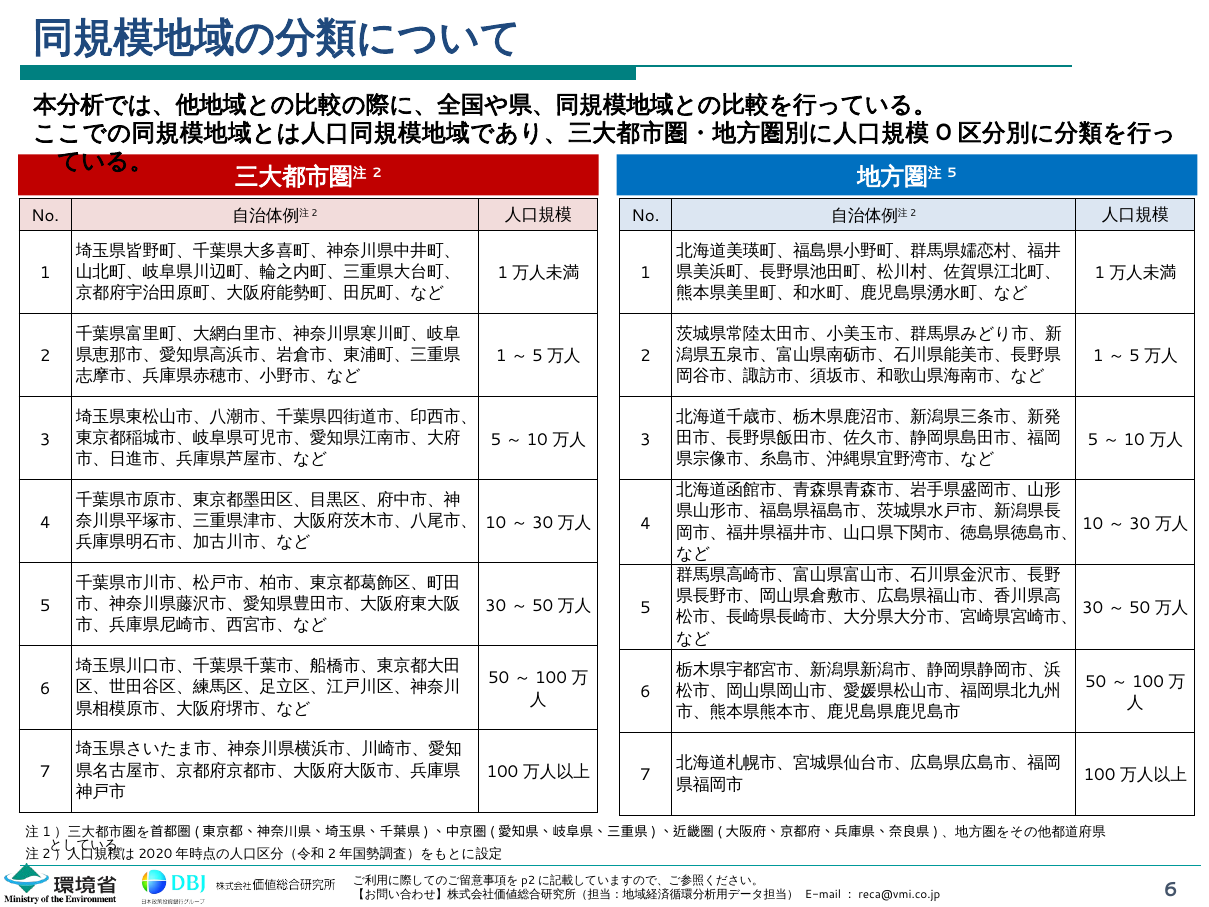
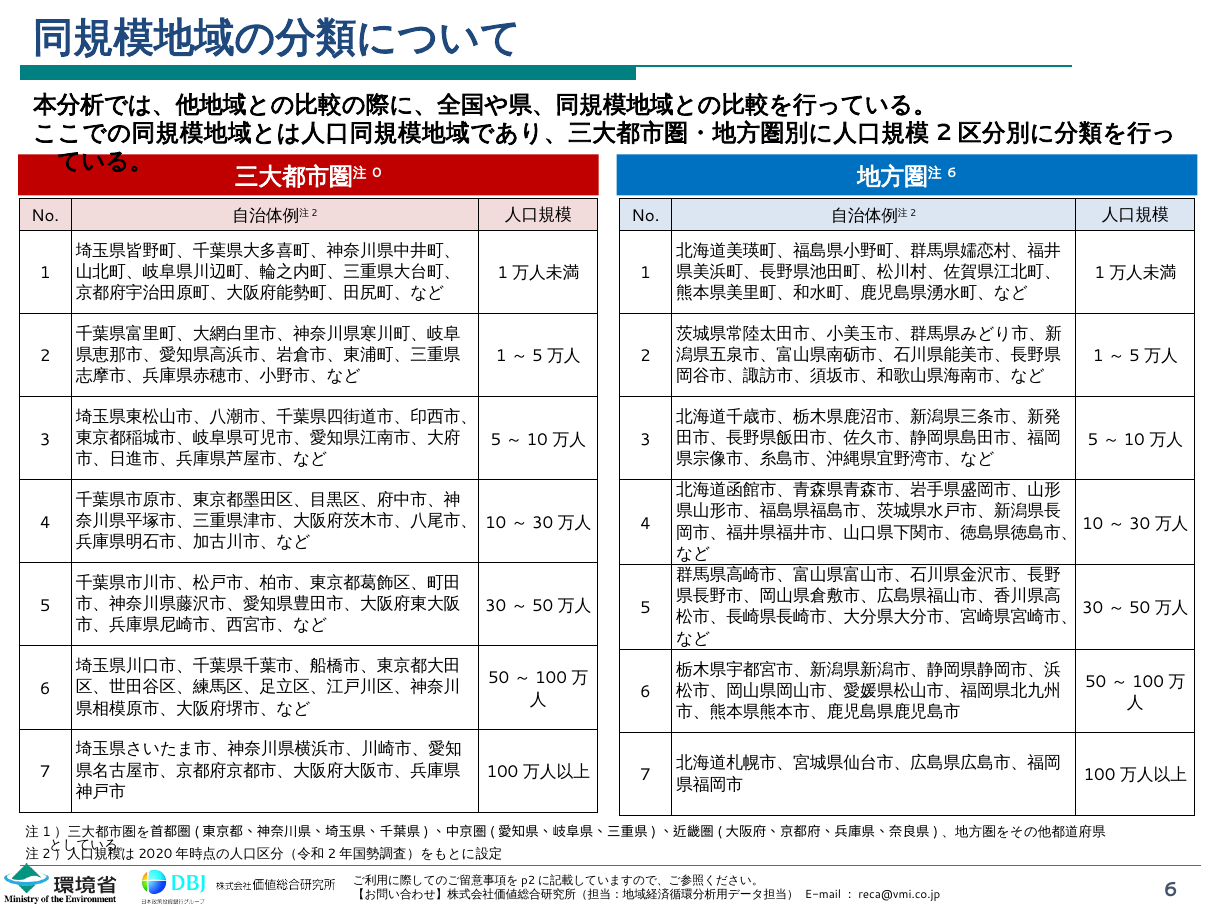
0 at (944, 133): 0 -> 2
2 at (377, 173): 2 -> 0
5 at (952, 173): 5 -> 6
